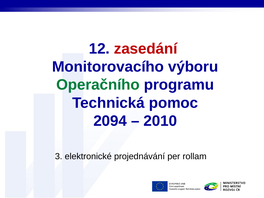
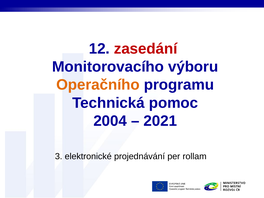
Operačního colour: green -> orange
2094: 2094 -> 2004
2010: 2010 -> 2021
